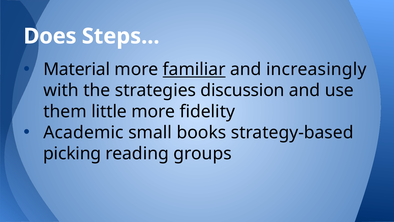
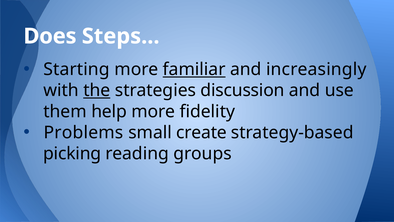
Material: Material -> Starting
the underline: none -> present
little: little -> help
Academic: Academic -> Problems
books: books -> create
